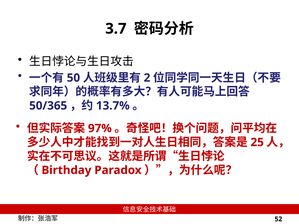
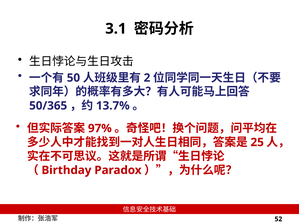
3.7: 3.7 -> 3.1
